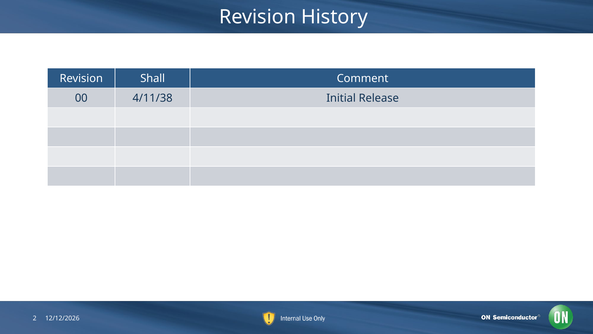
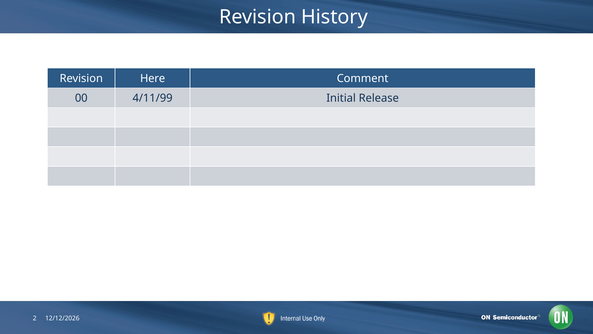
Shall: Shall -> Here
4/11/38: 4/11/38 -> 4/11/99
